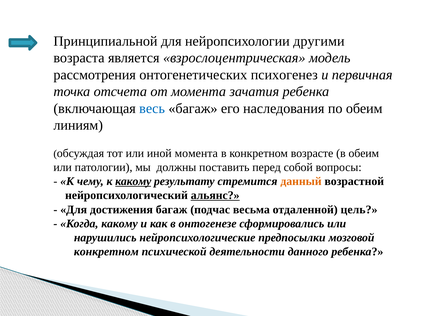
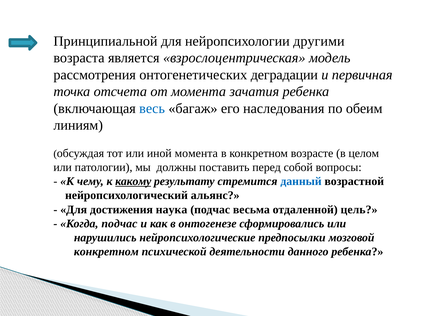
психогенез: психогенез -> деградации
в обеим: обеим -> целом
данный colour: orange -> blue
альянс underline: present -> none
достижения багаж: багаж -> наука
Когда какому: какому -> подчас
